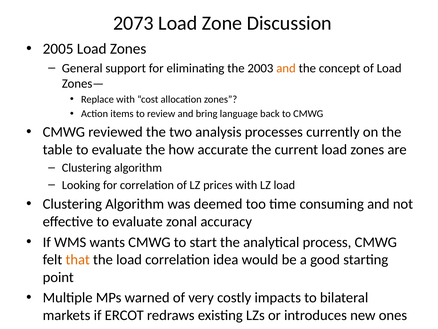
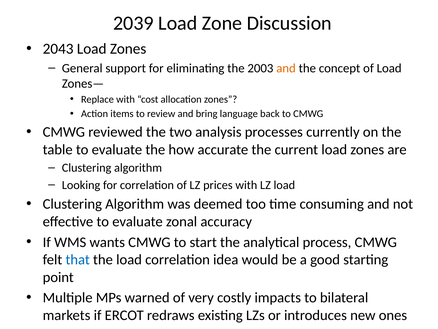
2073: 2073 -> 2039
2005: 2005 -> 2043
that colour: orange -> blue
